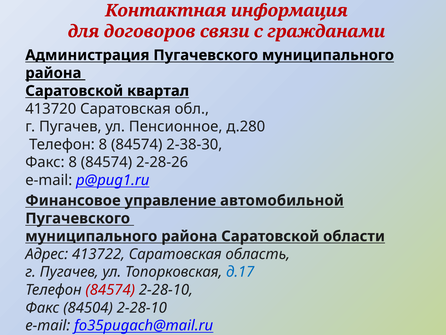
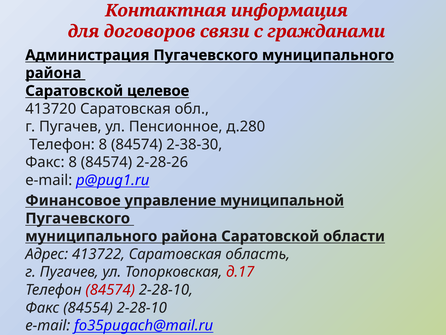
квартал: квартал -> целевое
автомобильной: автомобильной -> муниципальной
д.17 colour: blue -> red
84504: 84504 -> 84554
